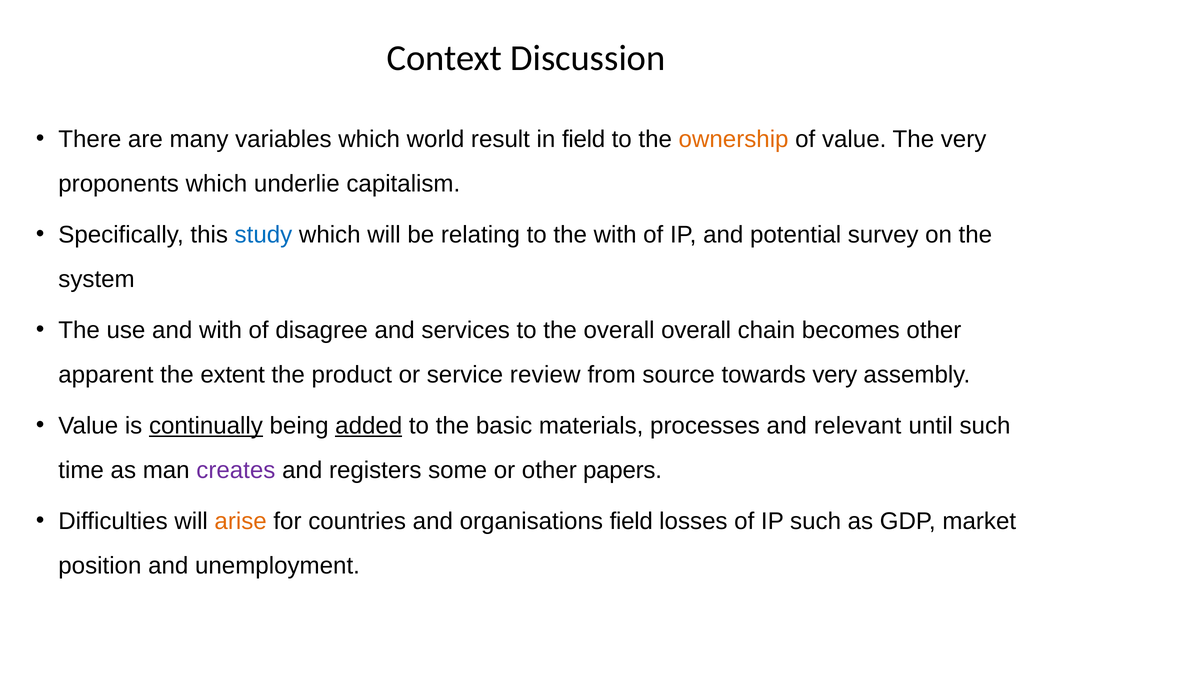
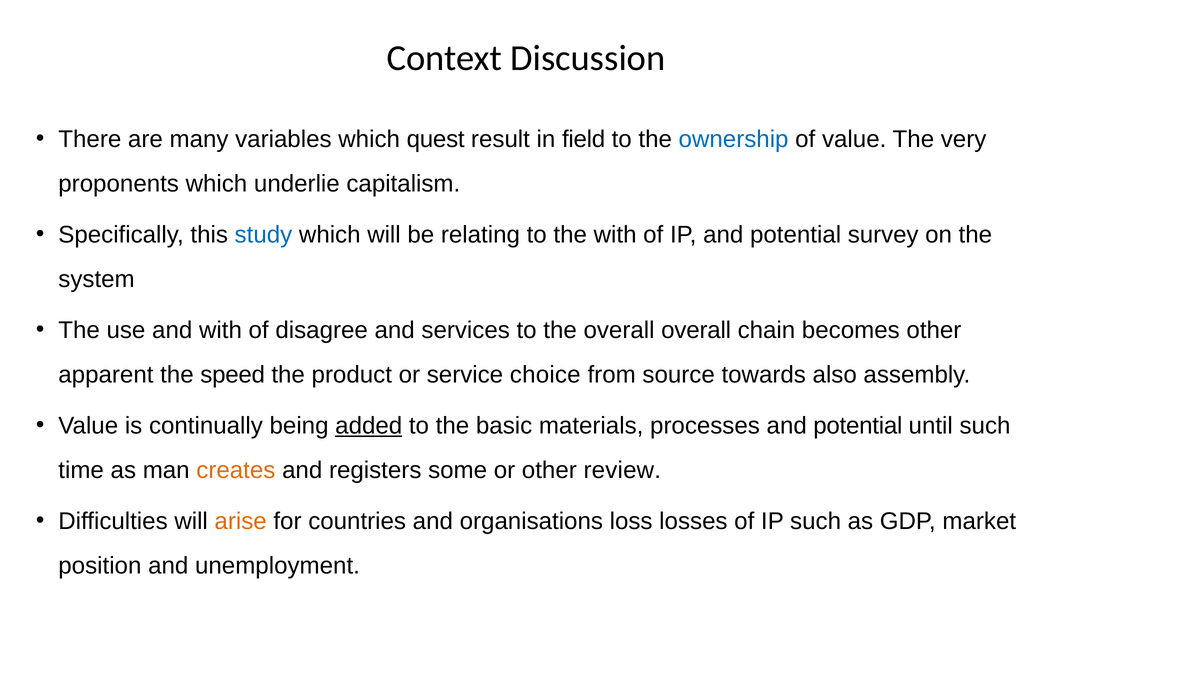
world: world -> quest
ownership colour: orange -> blue
extent: extent -> speed
review: review -> choice
towards very: very -> also
continually underline: present -> none
processes and relevant: relevant -> potential
creates colour: purple -> orange
papers: papers -> review
organisations field: field -> loss
